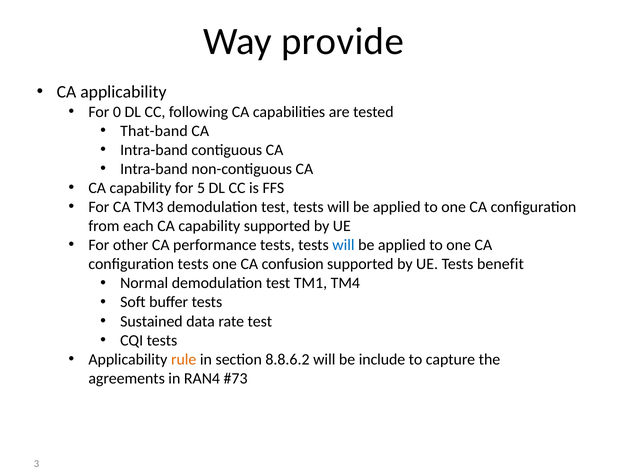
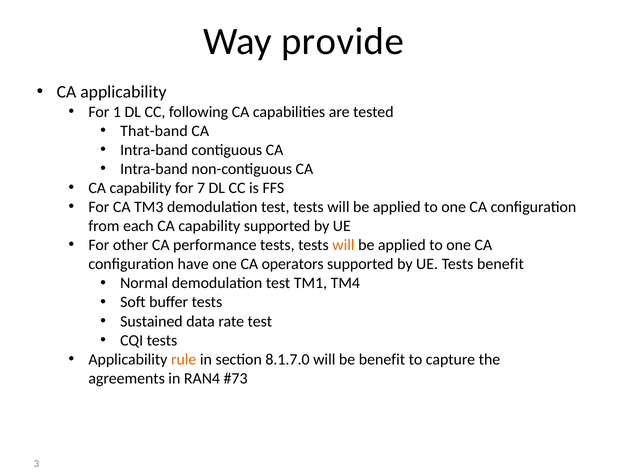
0: 0 -> 1
5: 5 -> 7
will at (343, 245) colour: blue -> orange
configuration tests: tests -> have
confusion: confusion -> operators
8.8.6.2: 8.8.6.2 -> 8.1.7.0
be include: include -> benefit
